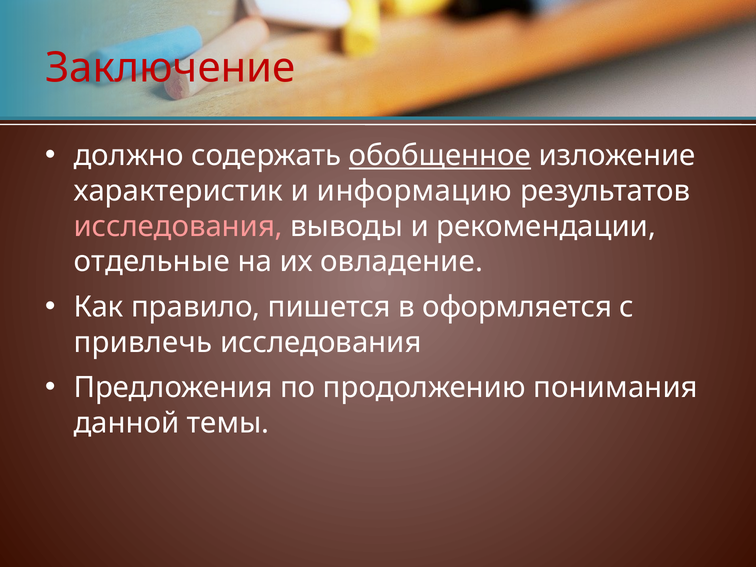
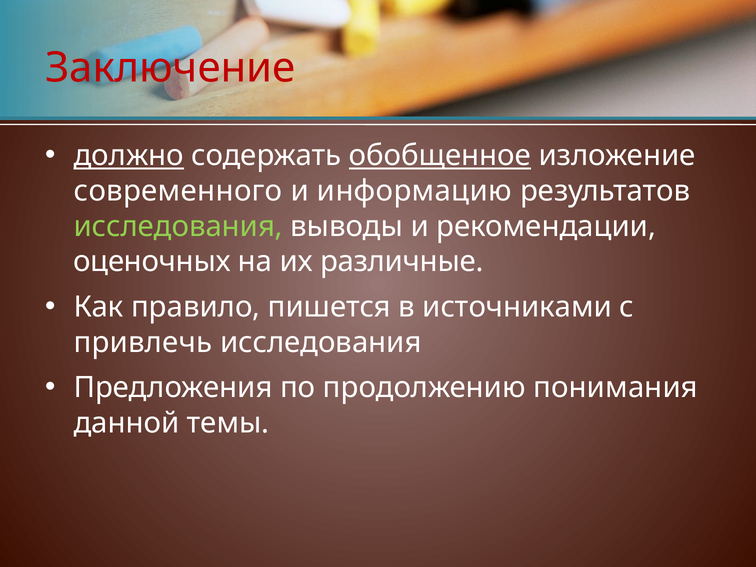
должно underline: none -> present
характеристик: характеристик -> современного
исследования at (178, 226) colour: pink -> light green
отдельные: отдельные -> оценочных
овладение: овладение -> различные
оформляется: оформляется -> источниками
